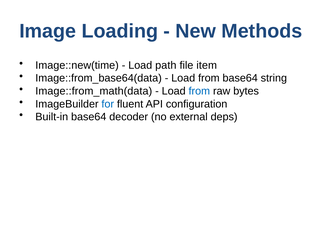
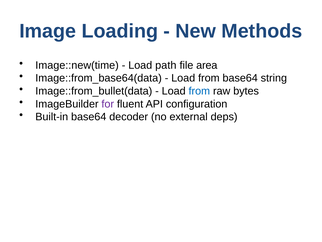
item: item -> area
Image::from_math(data: Image::from_math(data -> Image::from_bullet(data
for colour: blue -> purple
